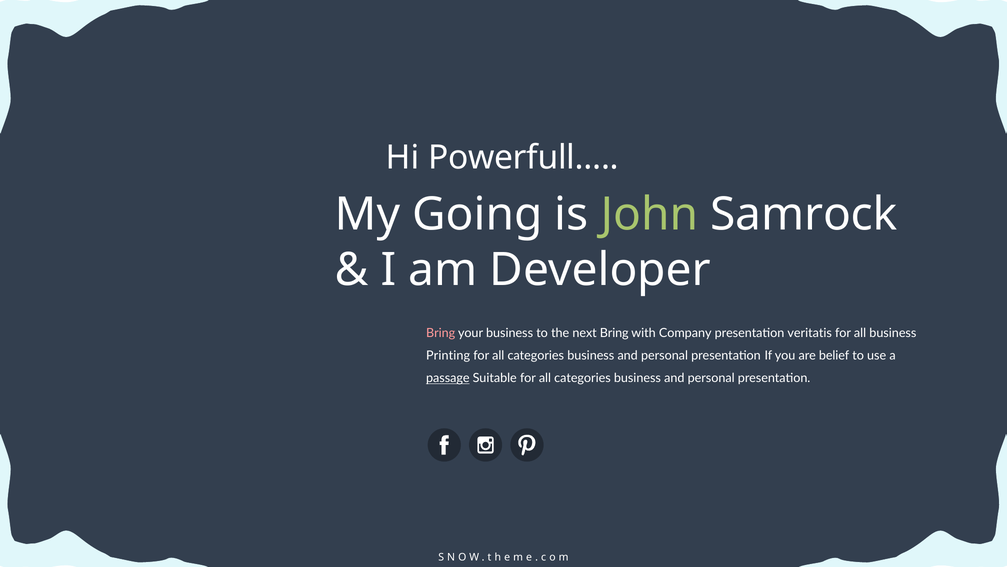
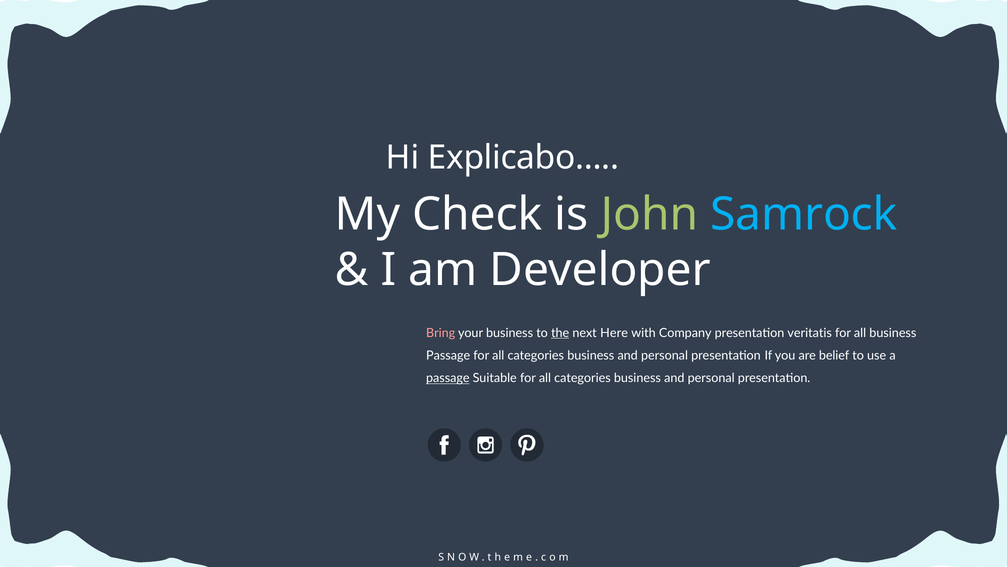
Powerfull…: Powerfull… -> Explicabo…
Going: Going -> Check
Samrock colour: white -> light blue
the underline: none -> present
next Bring: Bring -> Here
Printing at (448, 355): Printing -> Passage
